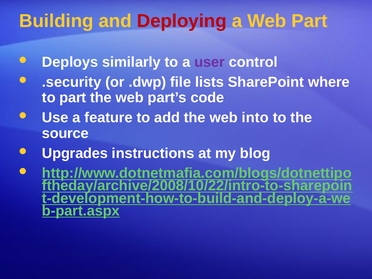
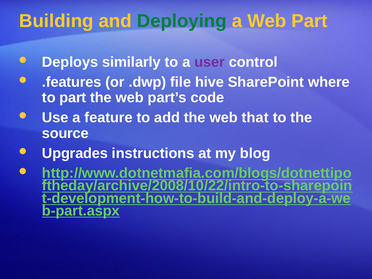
Deploying colour: red -> green
.security: .security -> .features
lists: lists -> hive
into: into -> that
